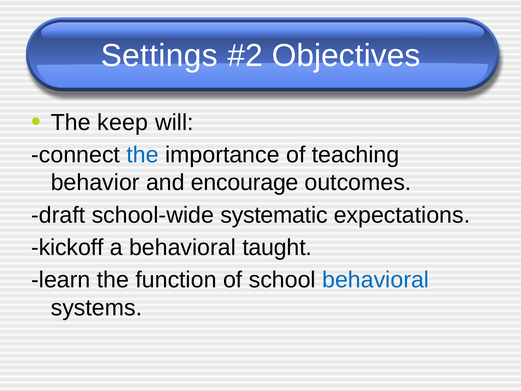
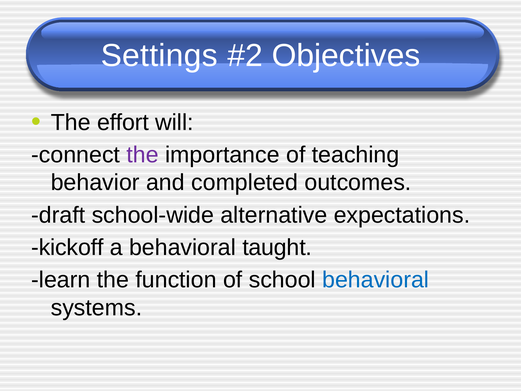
keep: keep -> effort
the at (143, 155) colour: blue -> purple
encourage: encourage -> completed
systematic: systematic -> alternative
